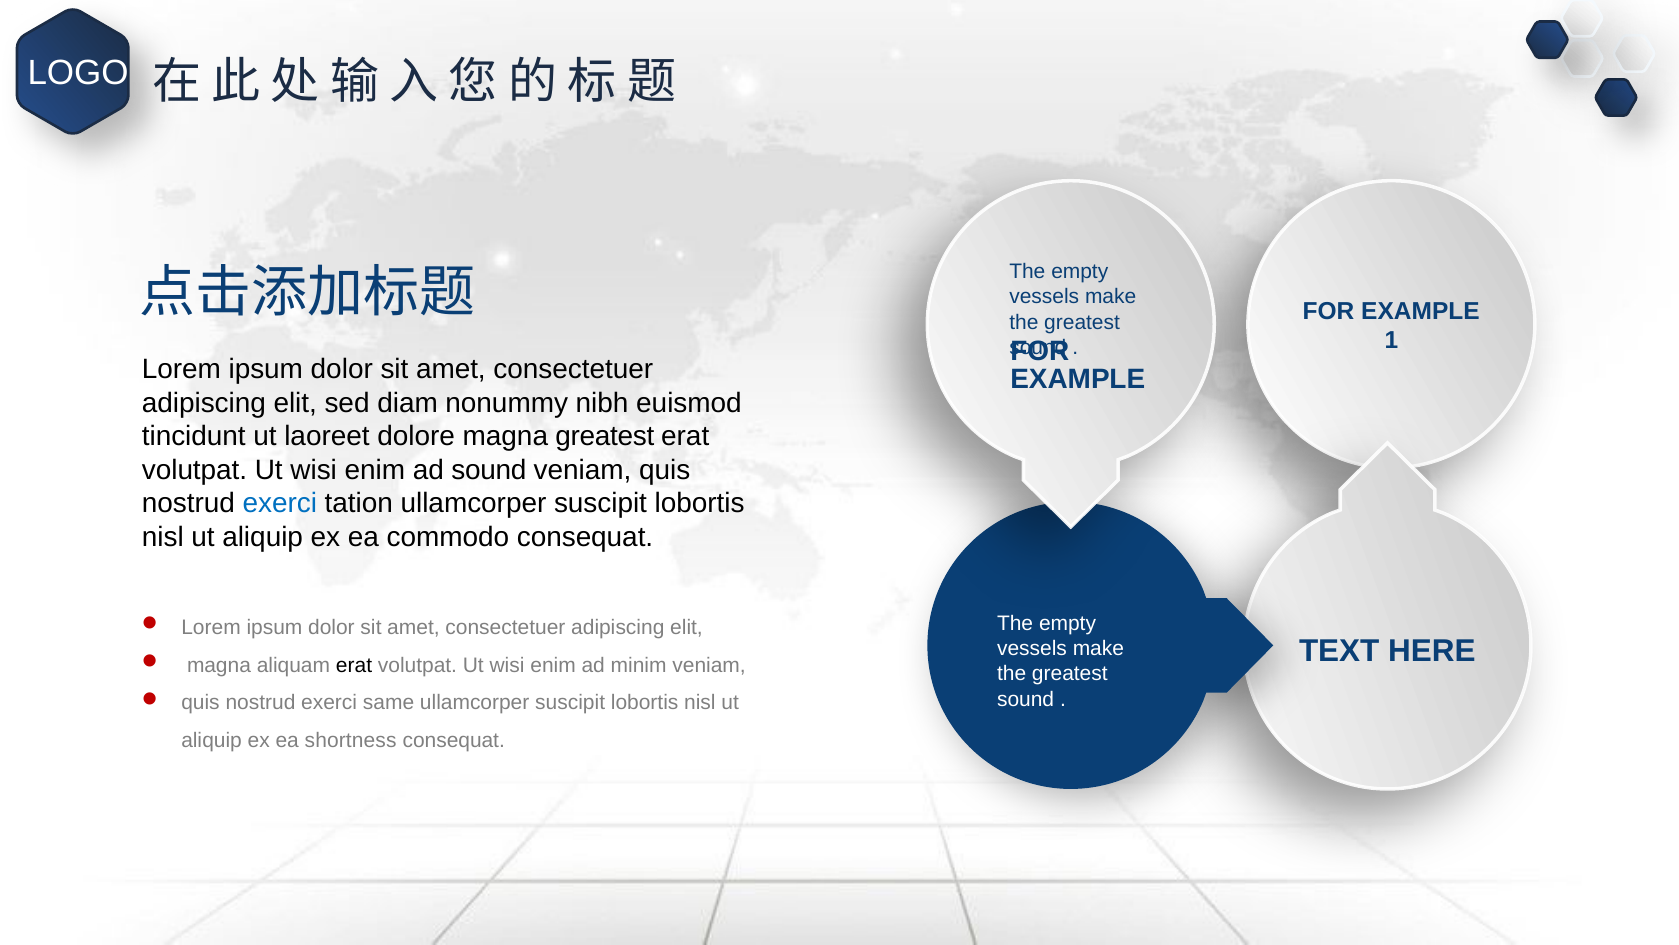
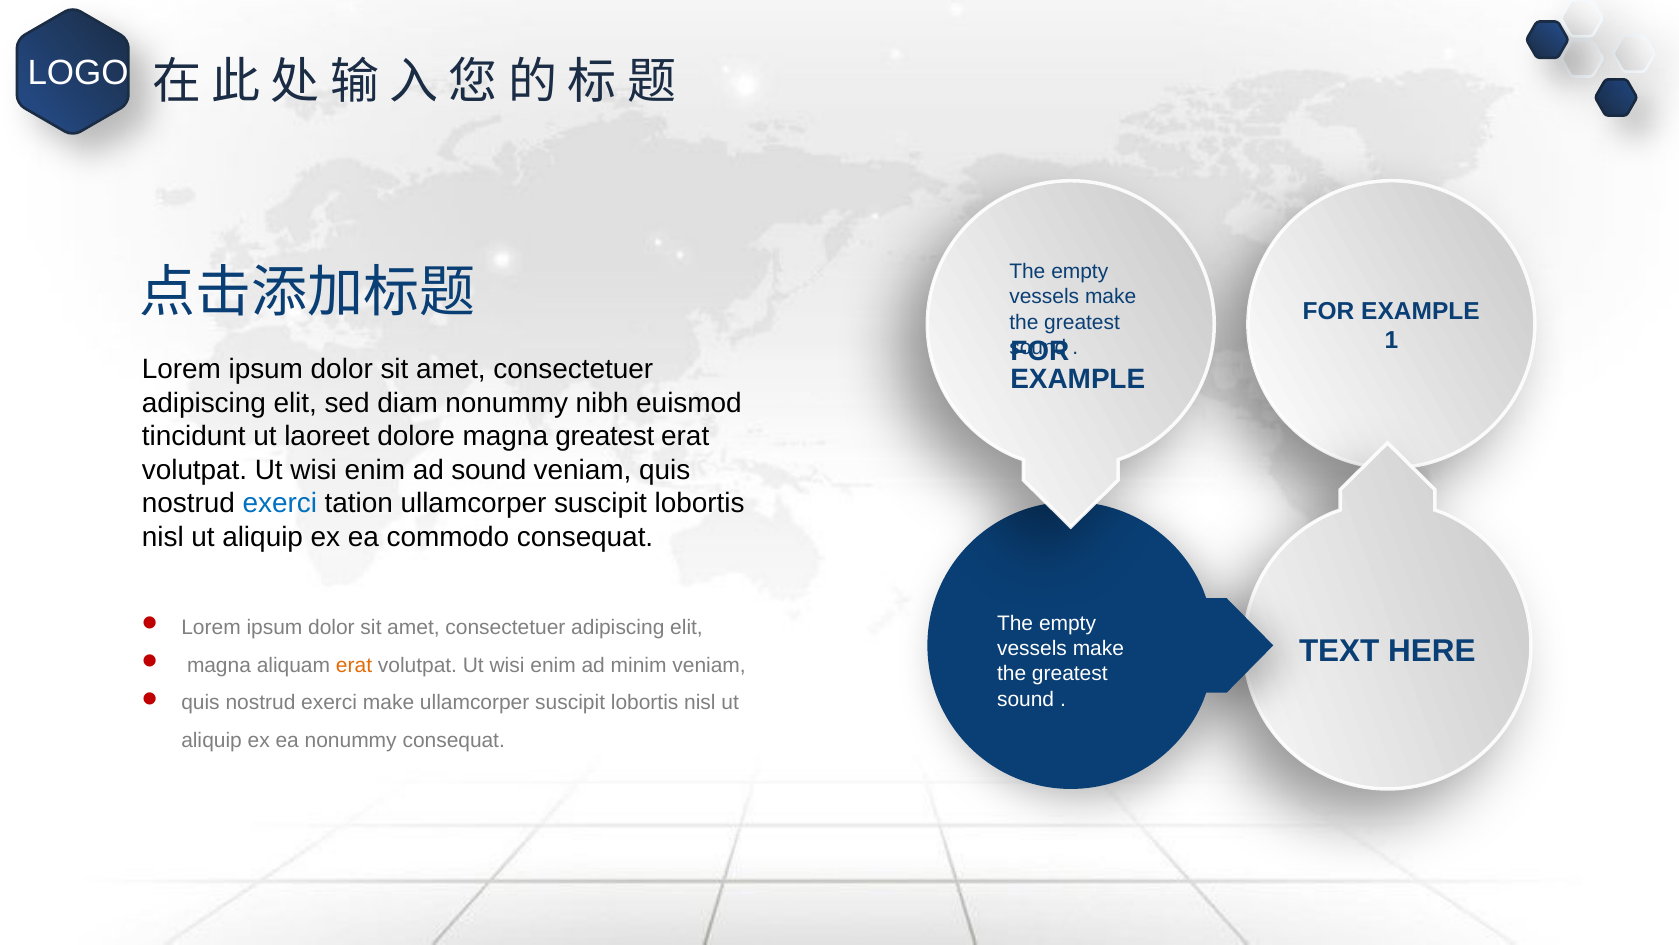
erat at (354, 665) colour: black -> orange
exerci same: same -> make
ea shortness: shortness -> nonummy
